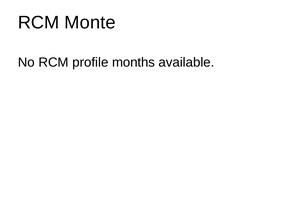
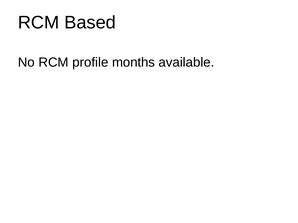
Monte: Monte -> Based
